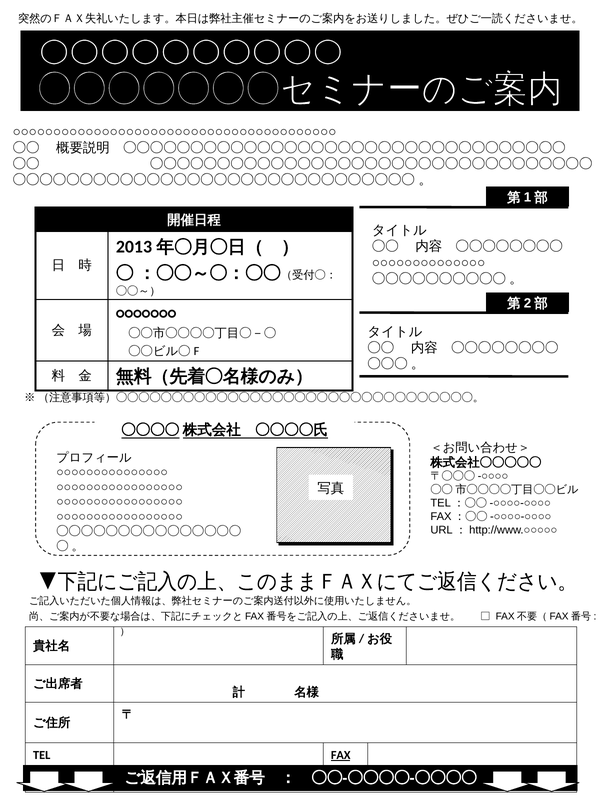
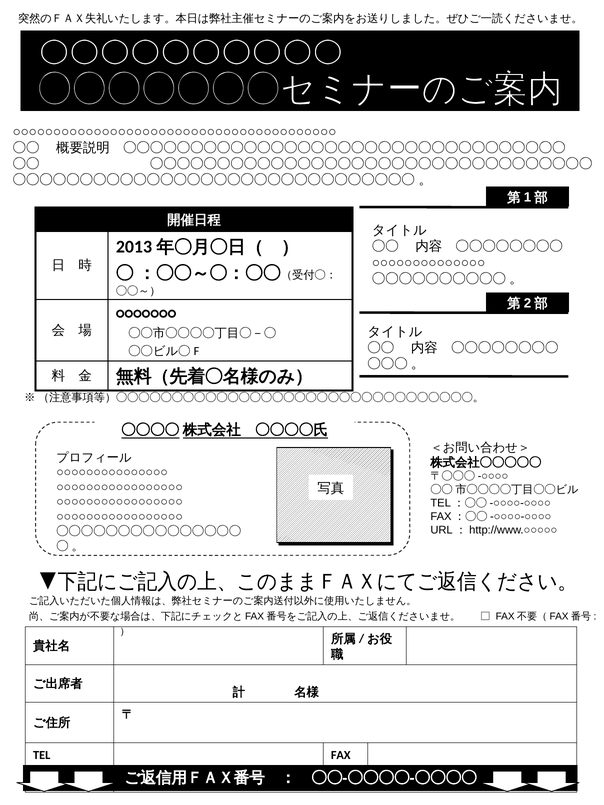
FAX underline: present -> none
